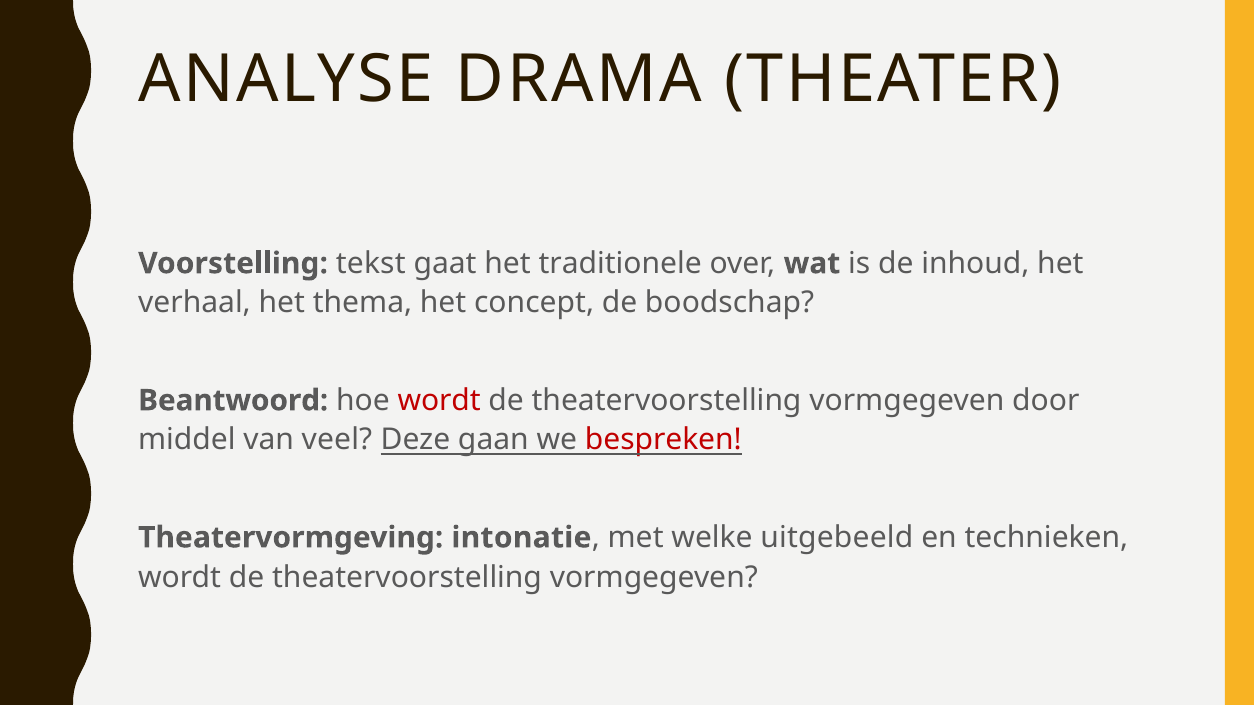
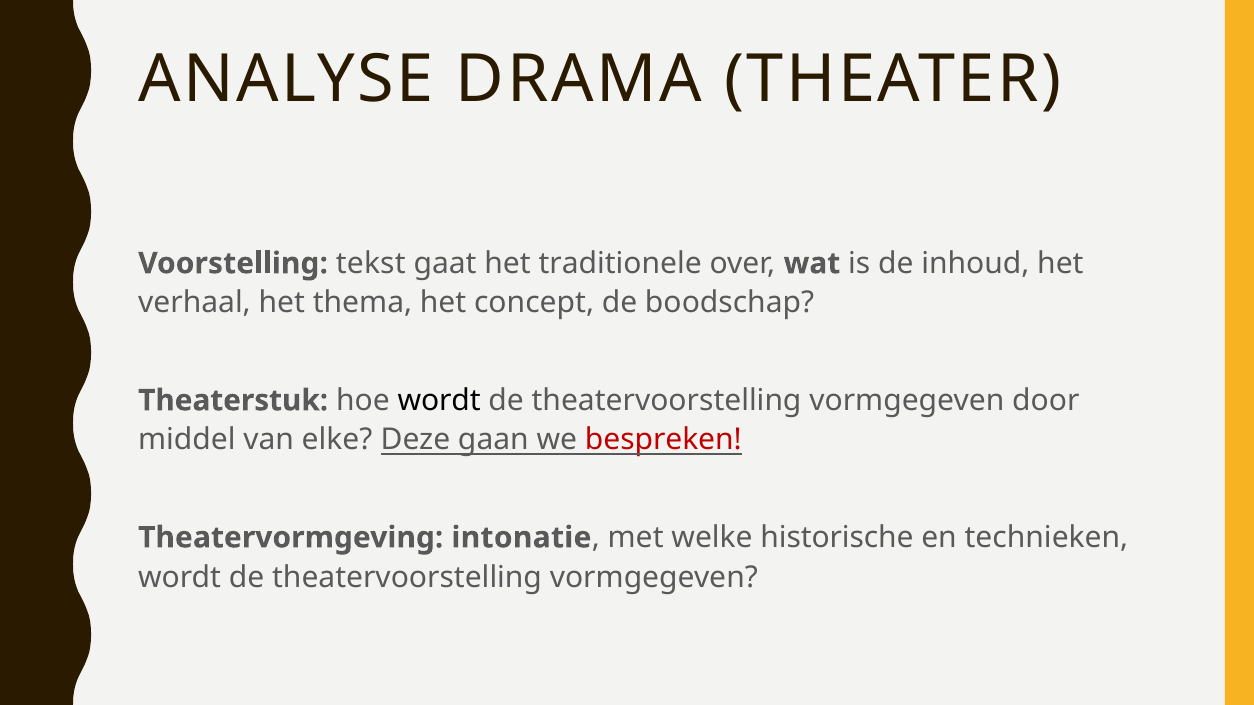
Beantwoord: Beantwoord -> Theaterstuk
wordt at (439, 401) colour: red -> black
veel: veel -> elke
uitgebeeld: uitgebeeld -> historische
